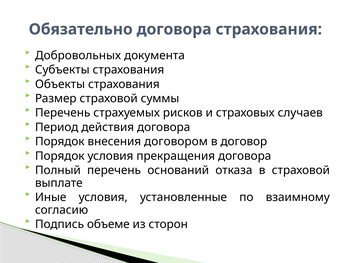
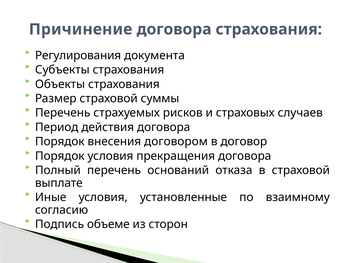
Обязательно: Обязательно -> Причинение
Добровольных: Добровольных -> Регулирования
